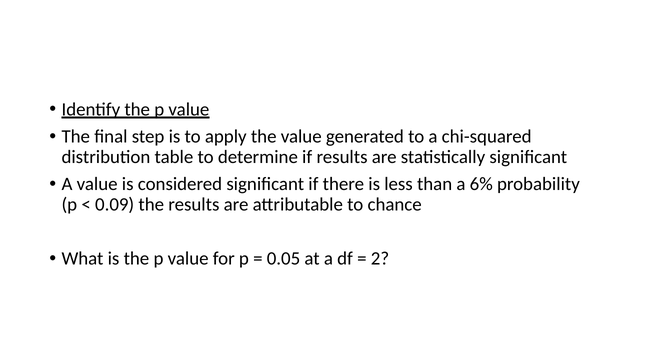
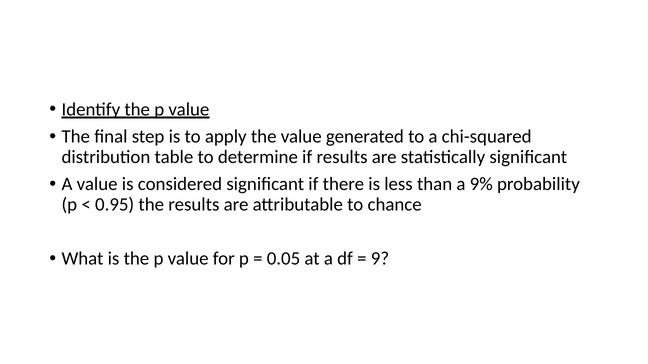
6%: 6% -> 9%
0.09: 0.09 -> 0.95
2: 2 -> 9
